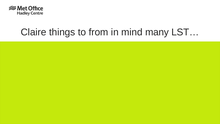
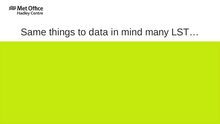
Claire: Claire -> Same
from: from -> data
